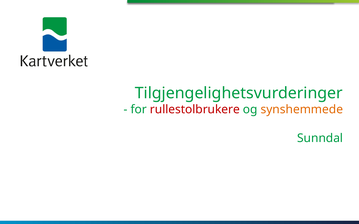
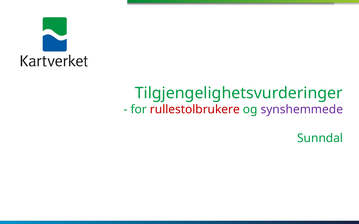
synshemmede colour: orange -> purple
